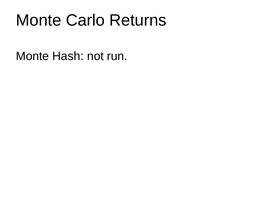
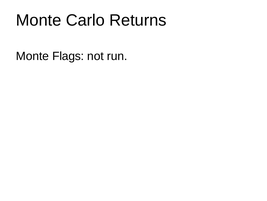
Hash: Hash -> Flags
